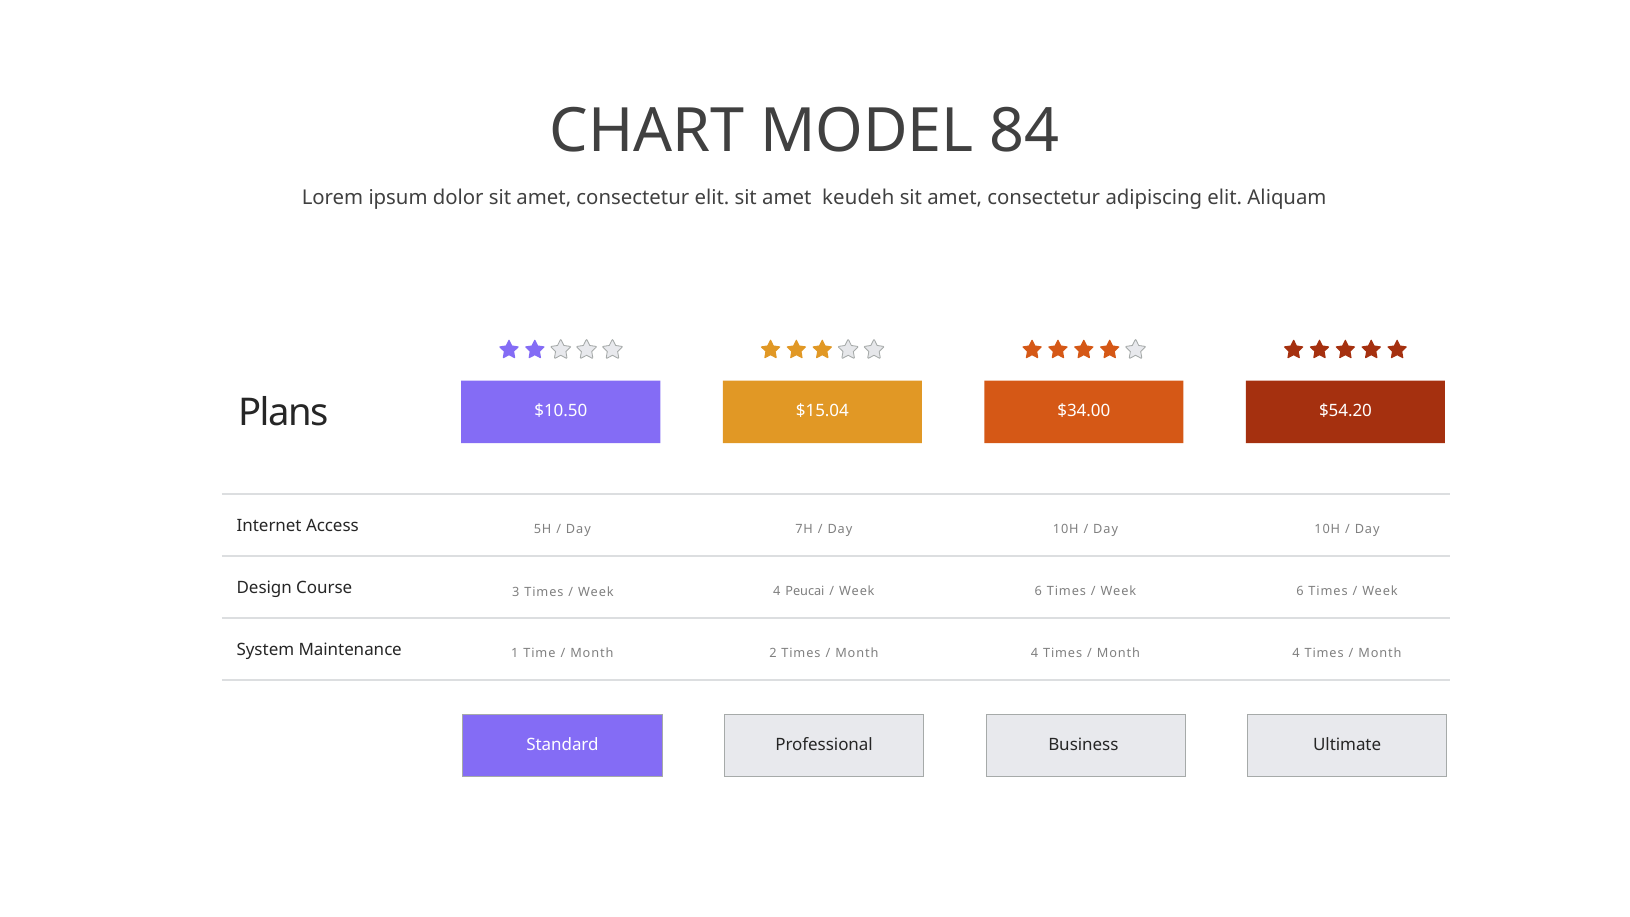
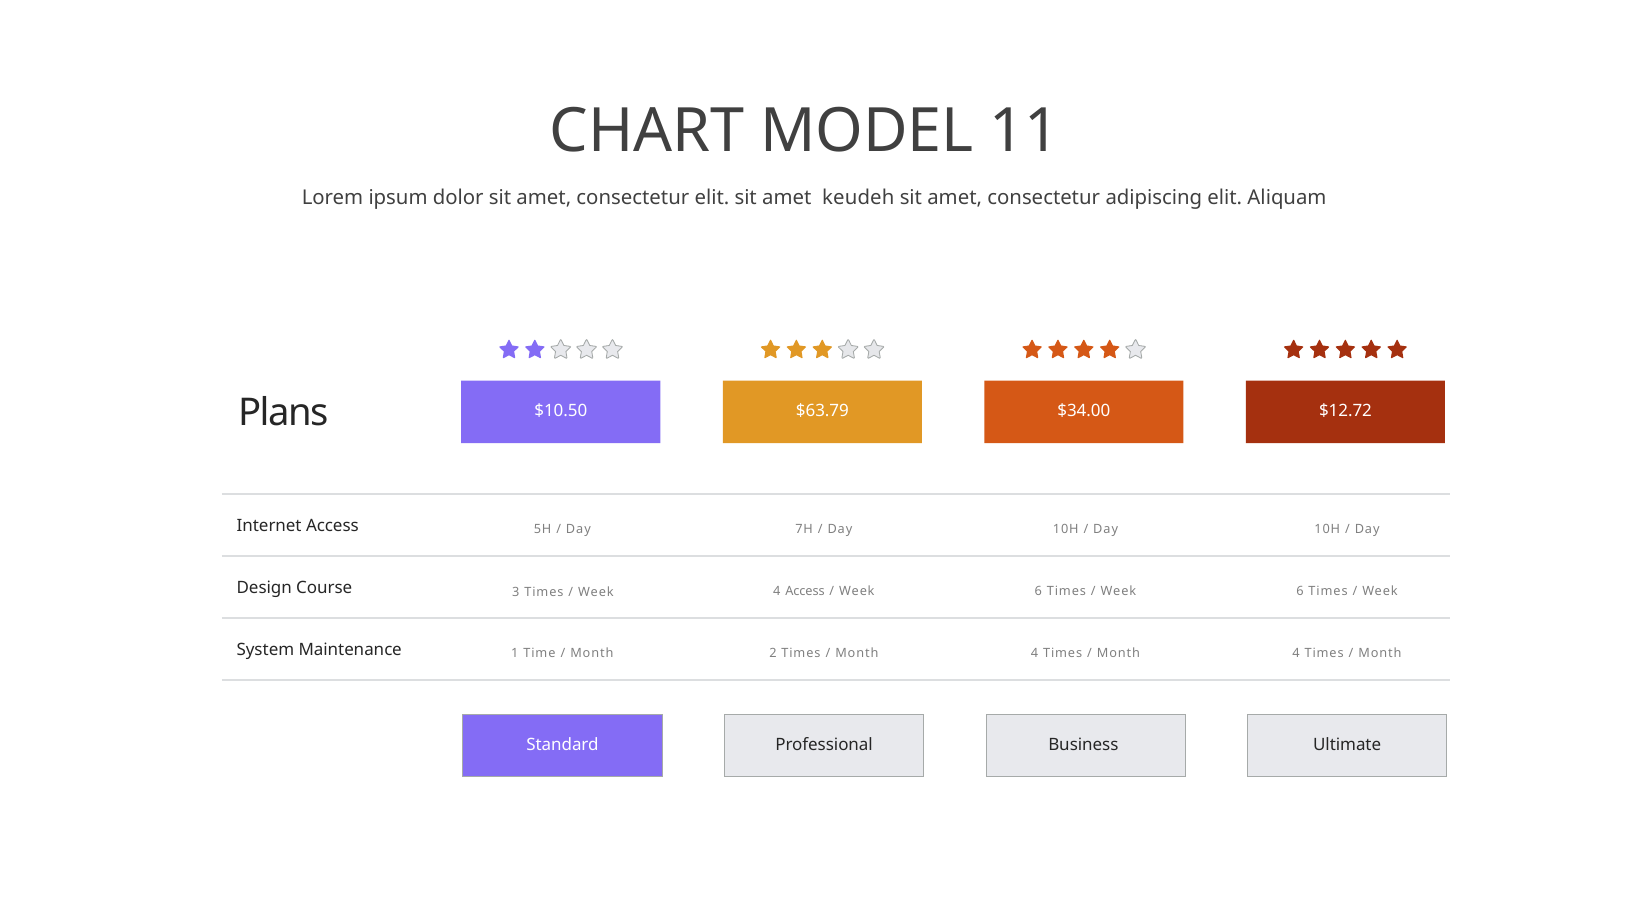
84: 84 -> 11
$15.04: $15.04 -> $63.79
$54.20: $54.20 -> $12.72
4 Peucai: Peucai -> Access
